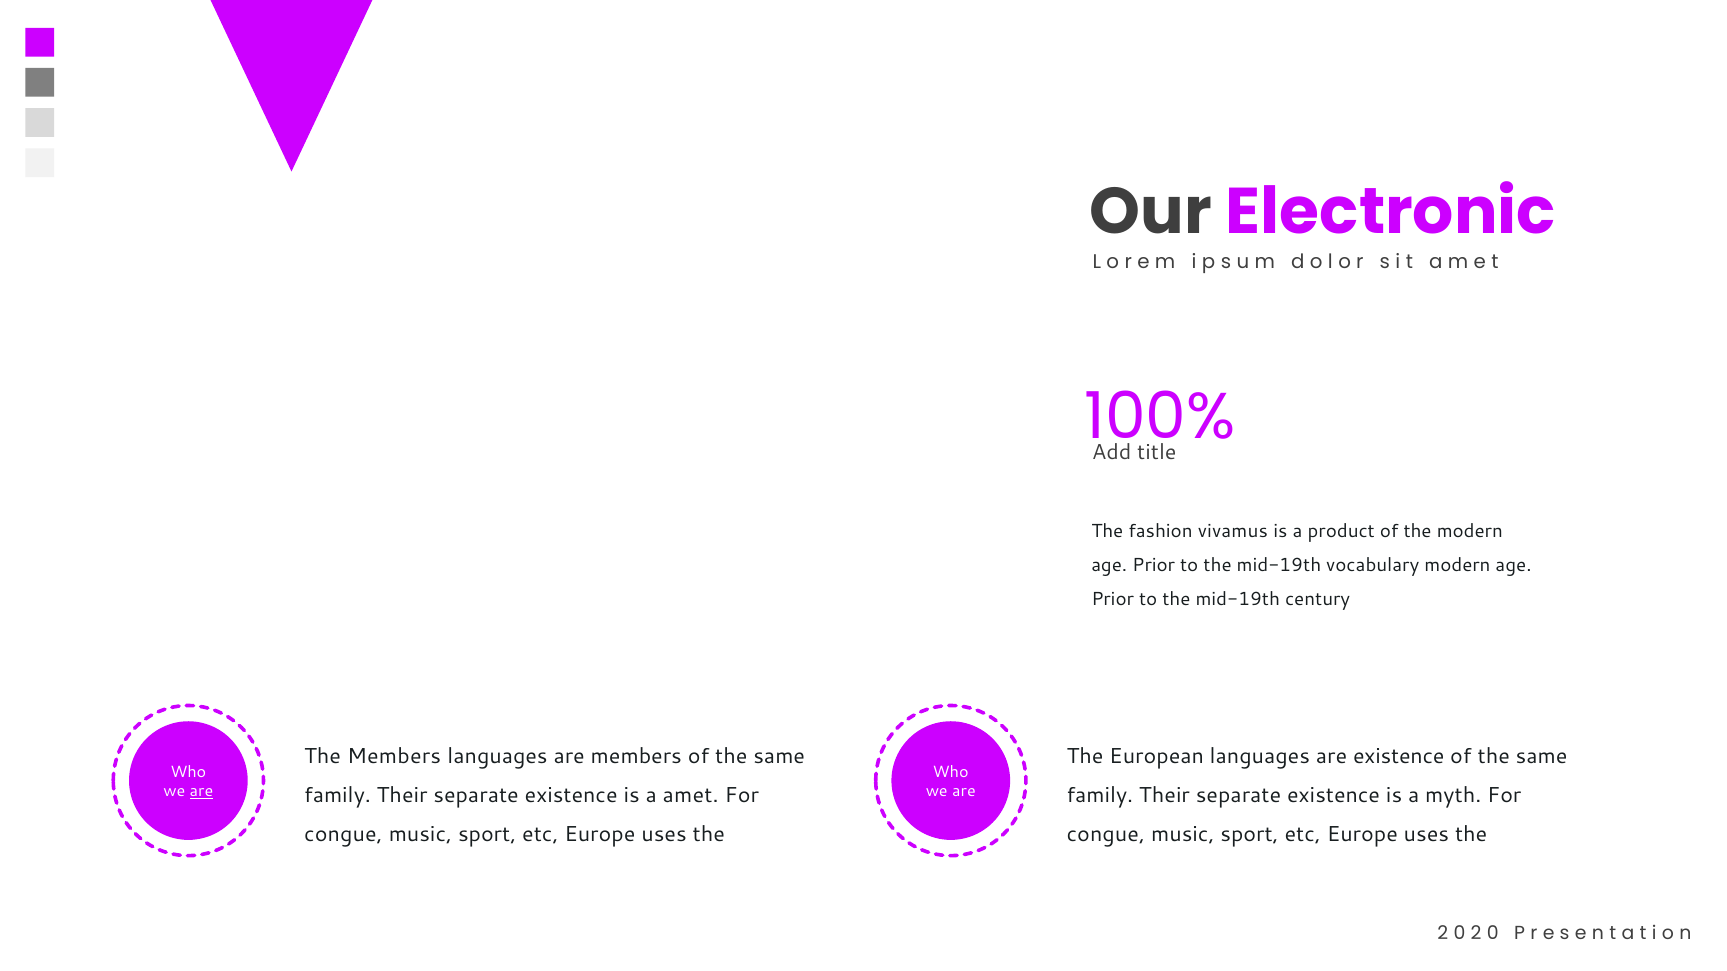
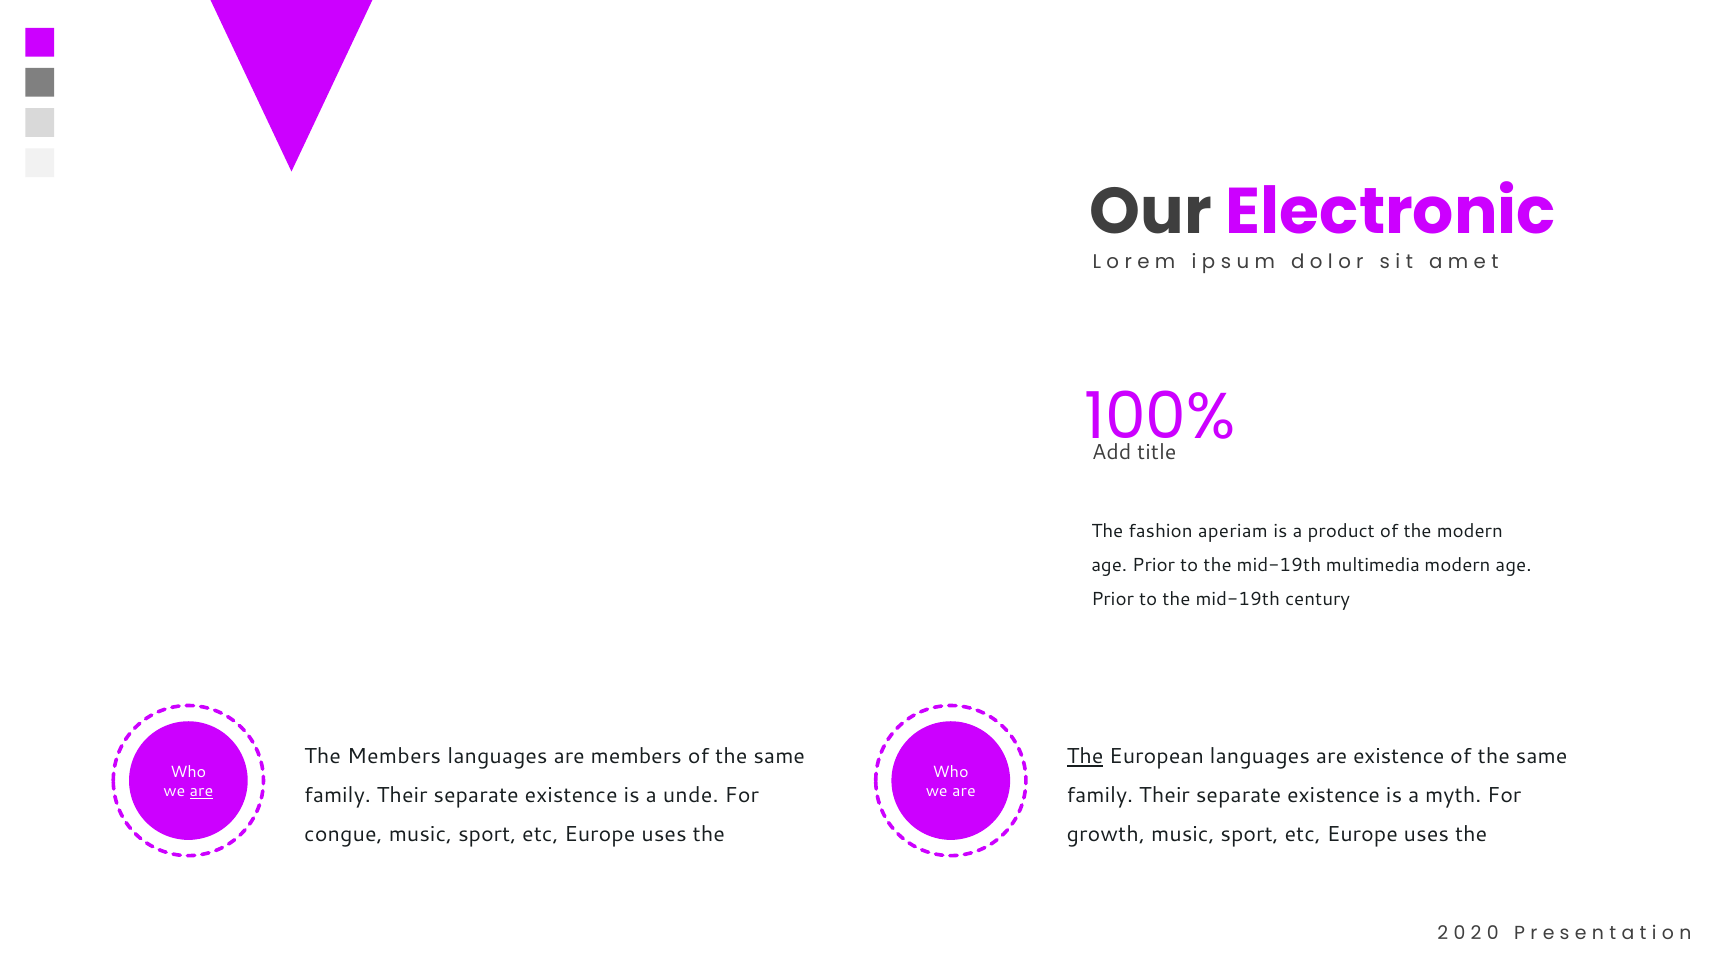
vivamus: vivamus -> aperiam
vocabulary: vocabulary -> multimedia
The at (1085, 757) underline: none -> present
amet: amet -> unde
congue at (1106, 835): congue -> growth
